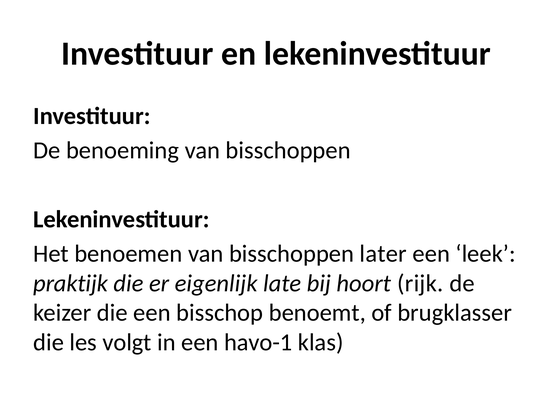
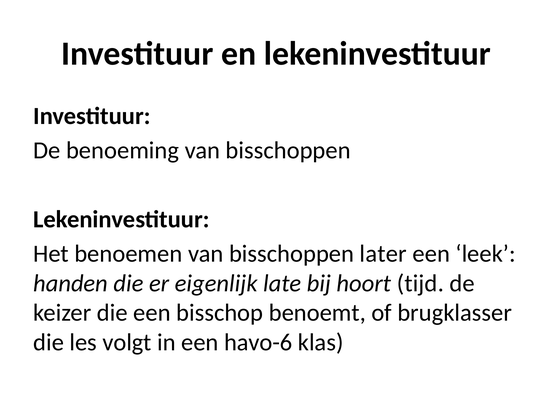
praktijk: praktijk -> handen
rijk: rijk -> tijd
havo-1: havo-1 -> havo-6
